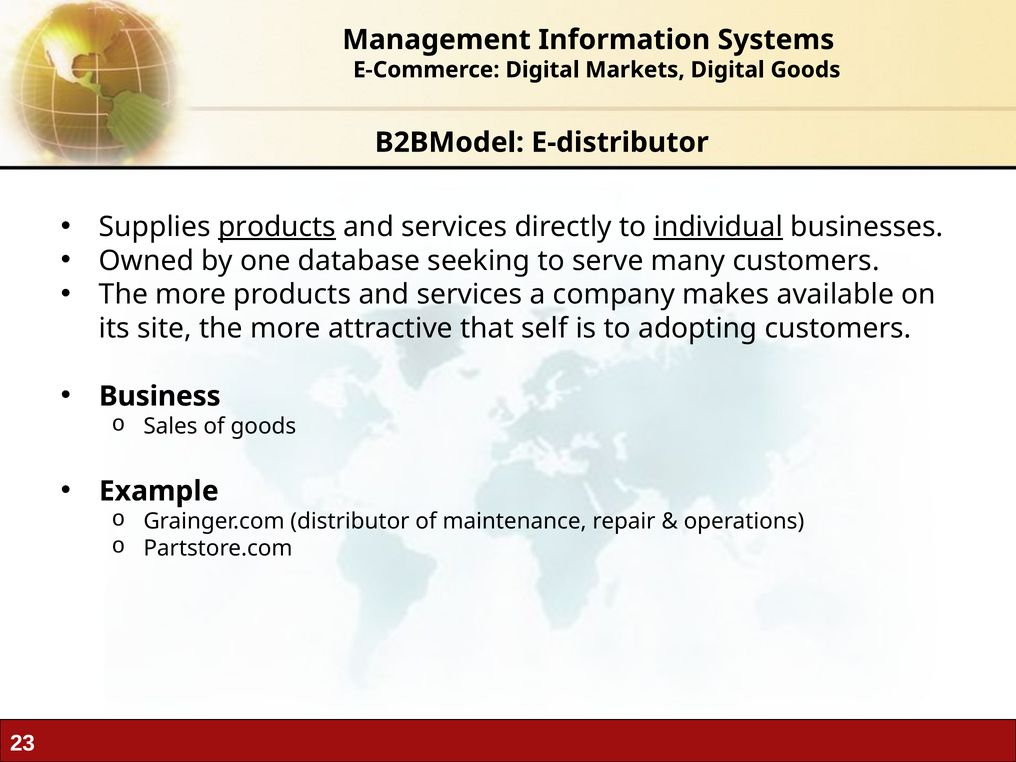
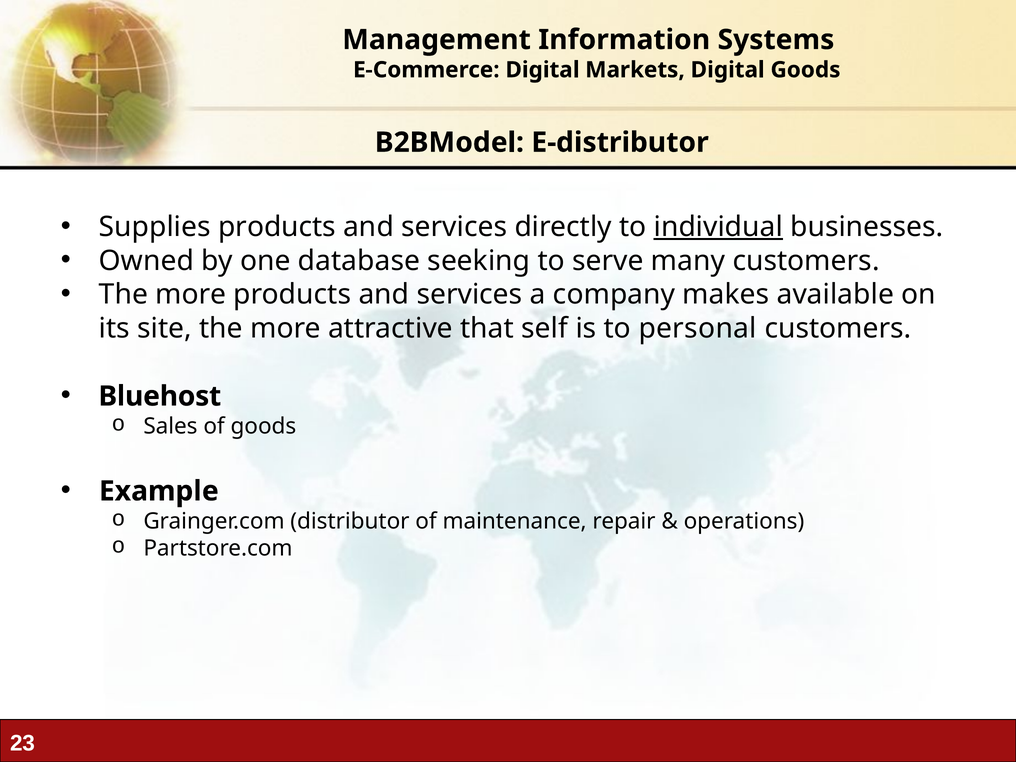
products at (277, 227) underline: present -> none
adopting: adopting -> personal
Business: Business -> Bluehost
